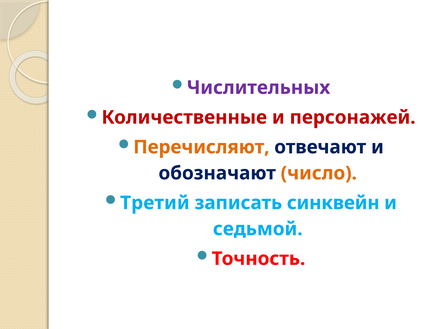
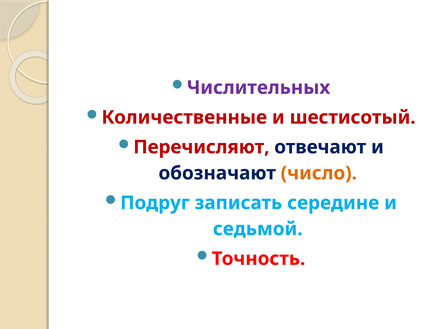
персонажей: персонажей -> шестисотый
Перечисляют colour: orange -> red
Третий: Третий -> Подруг
синквейн: синквейн -> середине
